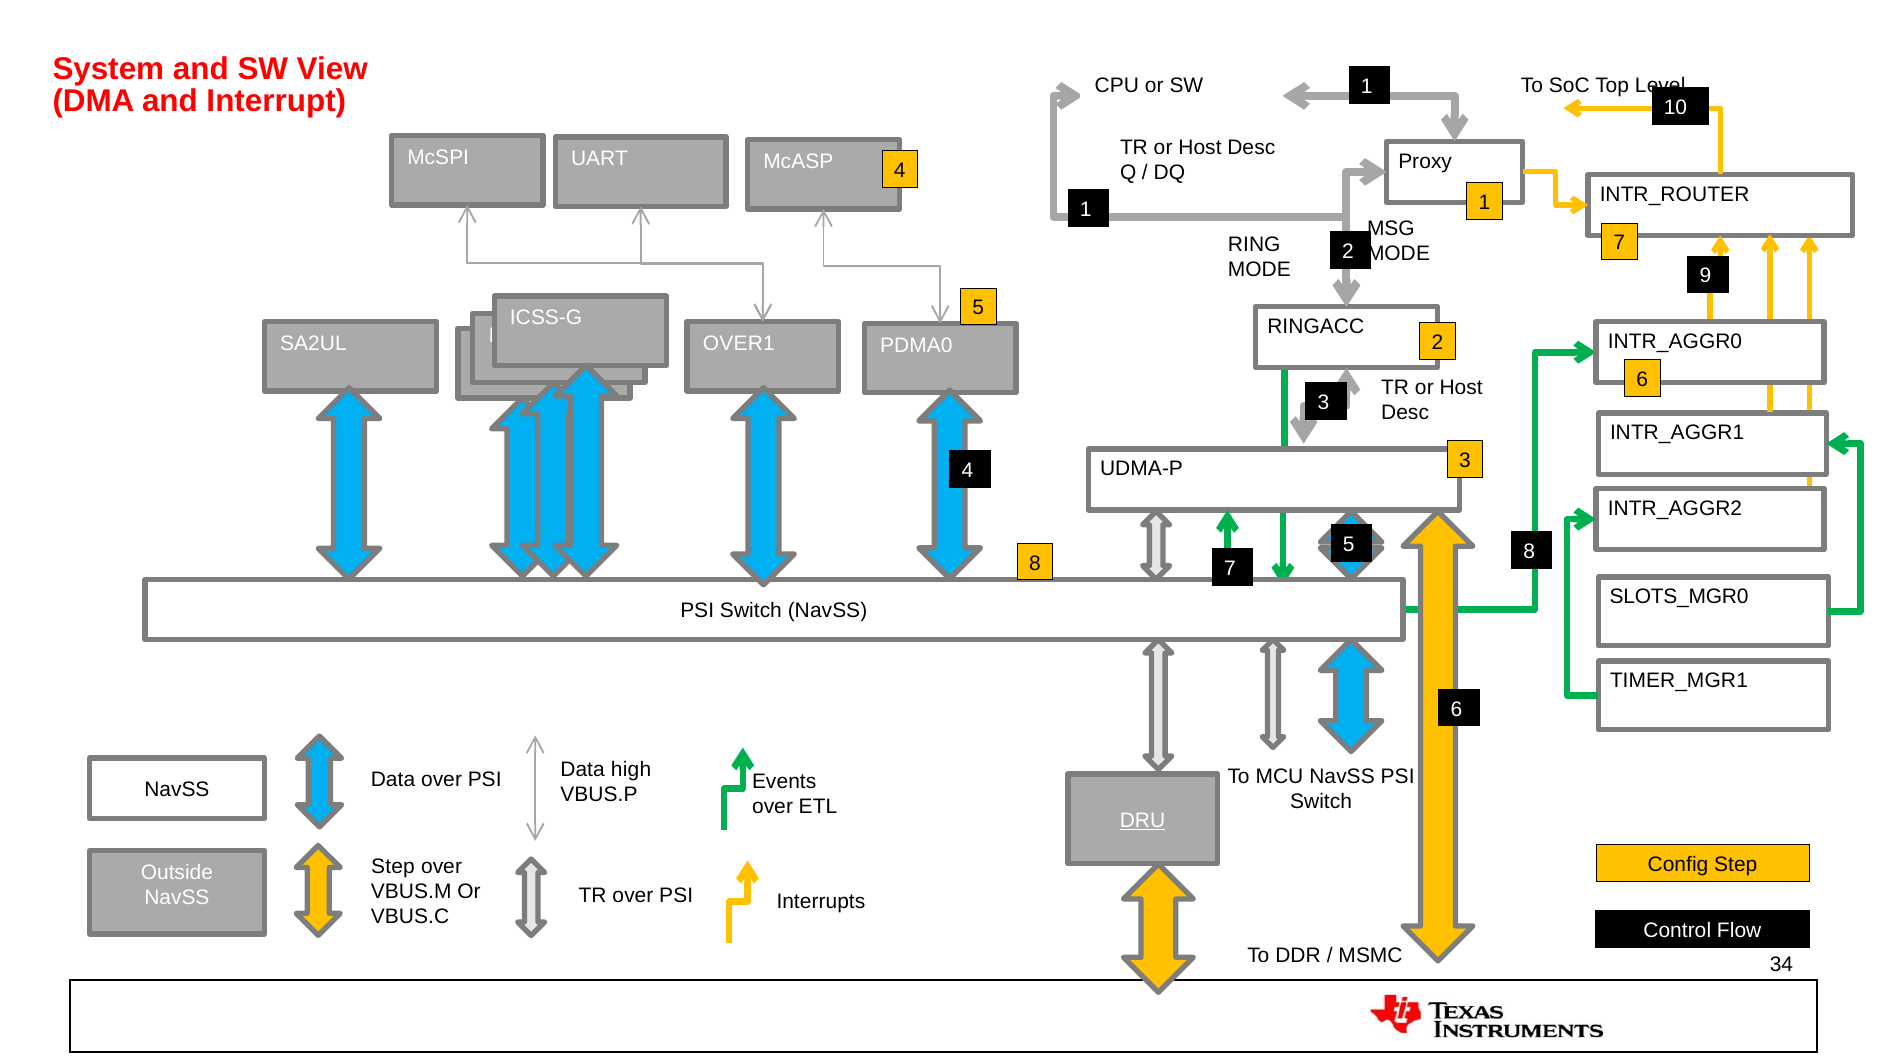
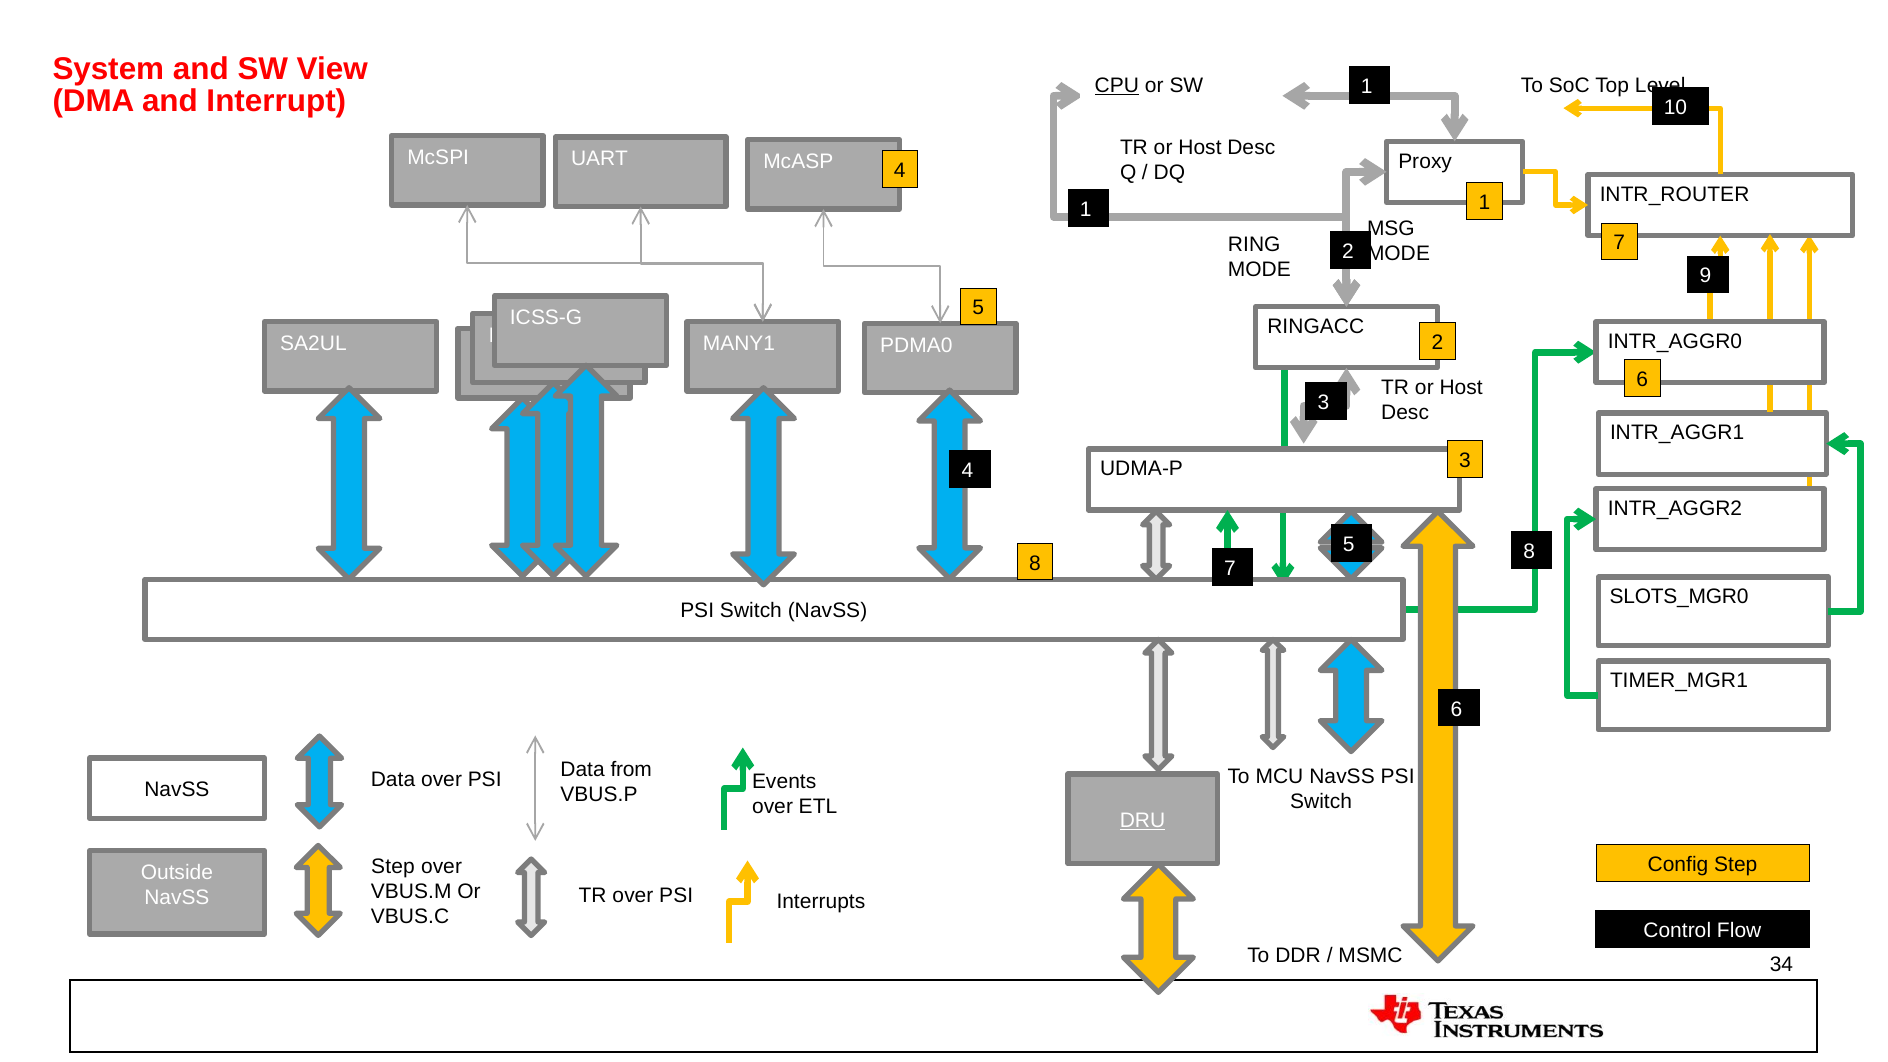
CPU underline: none -> present
OVER1: OVER1 -> MANY1
high: high -> from
